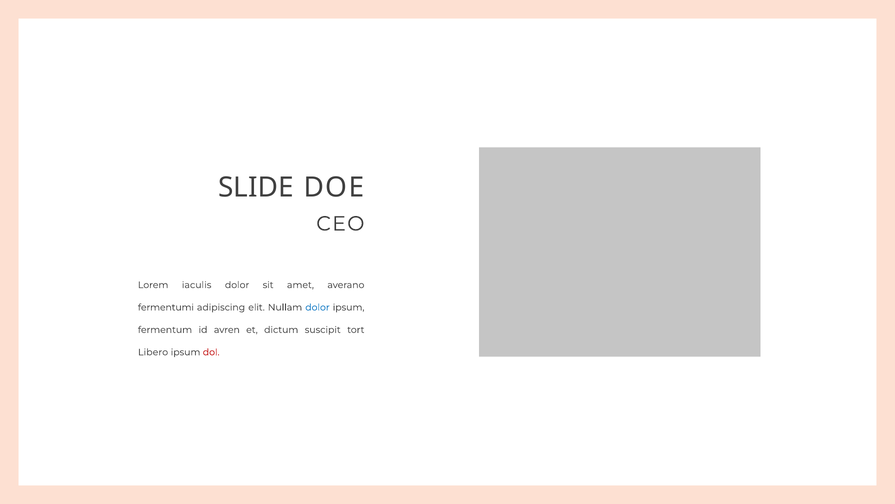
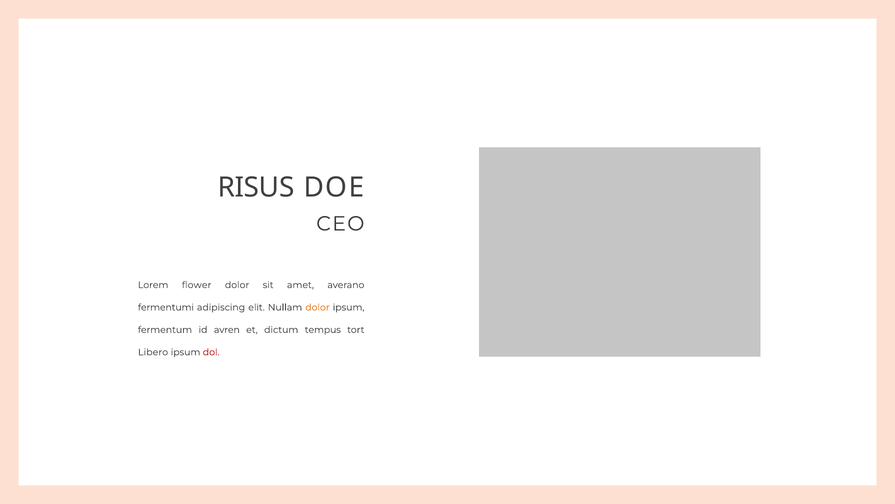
SLIDE: SLIDE -> RISUS
iaculis: iaculis -> flower
dolor at (317, 307) colour: blue -> orange
suscipit: suscipit -> tempus
